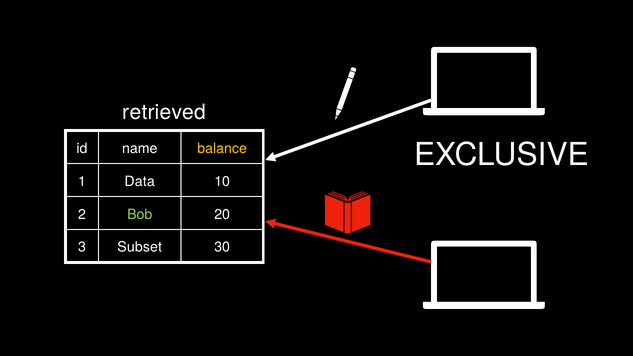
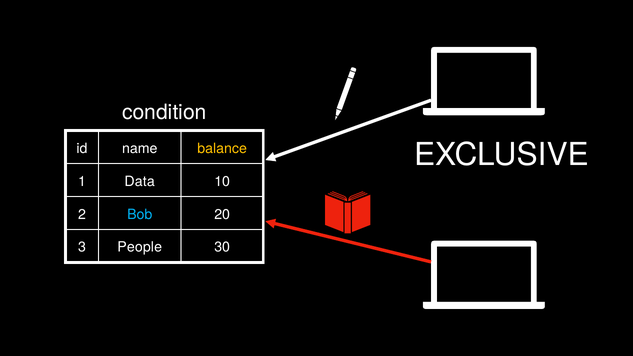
retrieved: retrieved -> condition
Bob colour: light green -> light blue
Subset: Subset -> People
